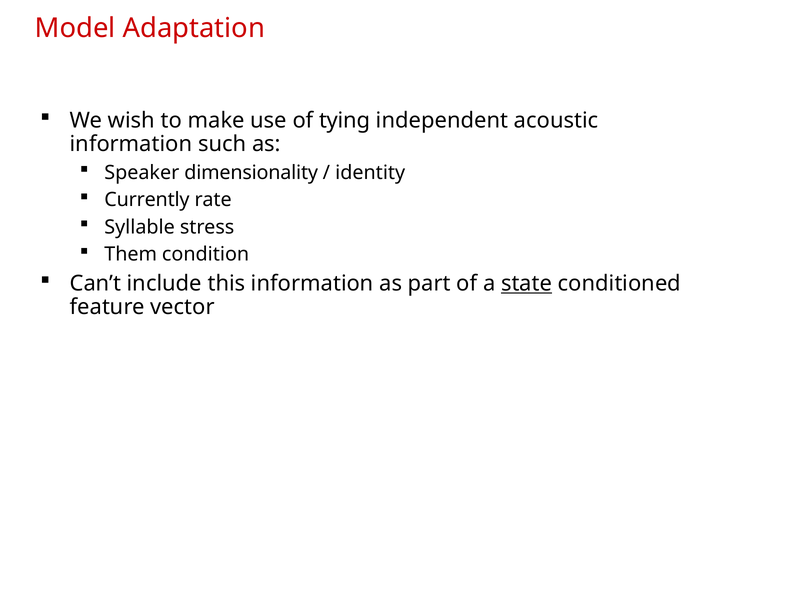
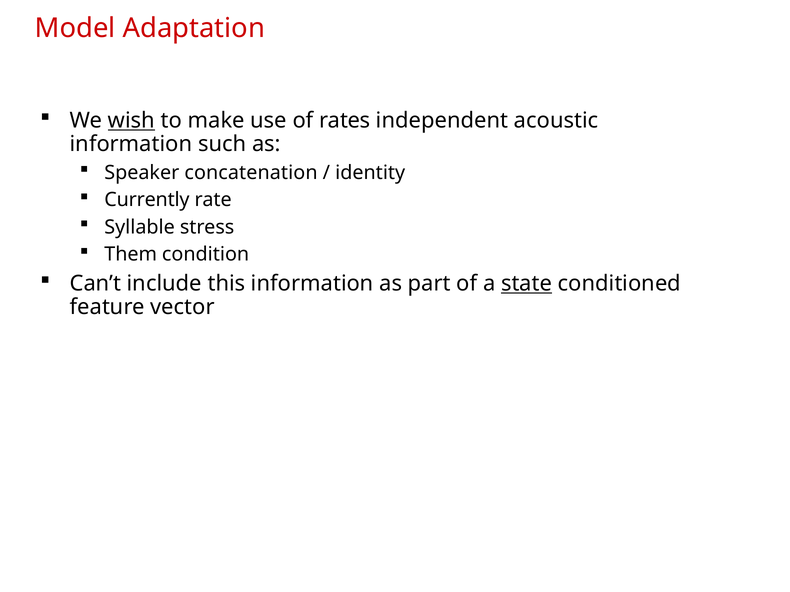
wish underline: none -> present
tying: tying -> rates
dimensionality: dimensionality -> concatenation
